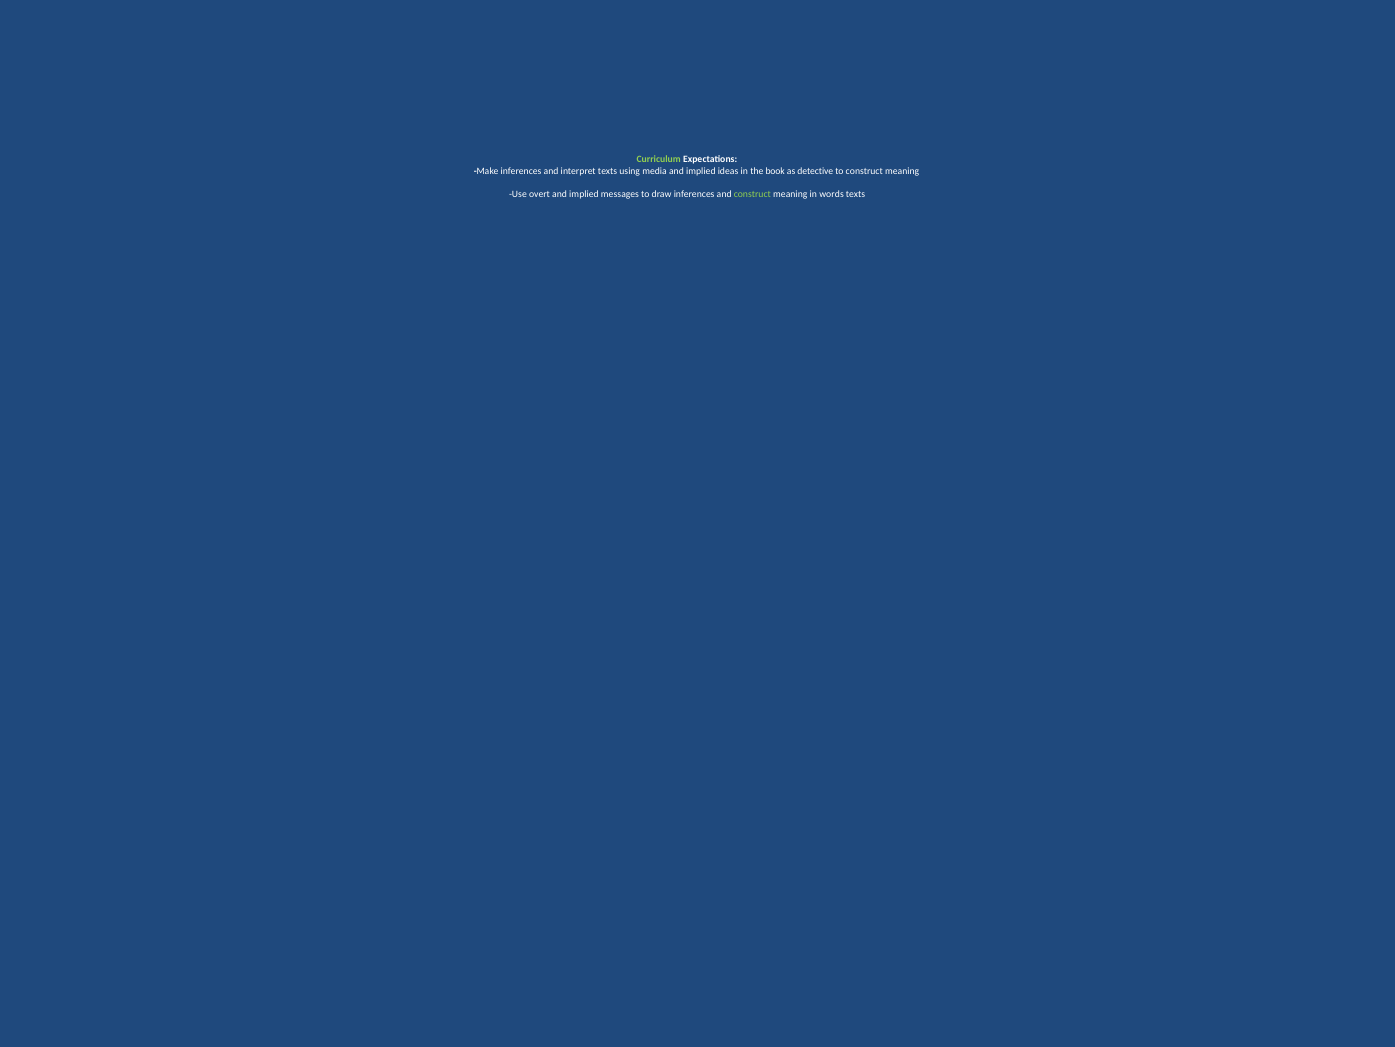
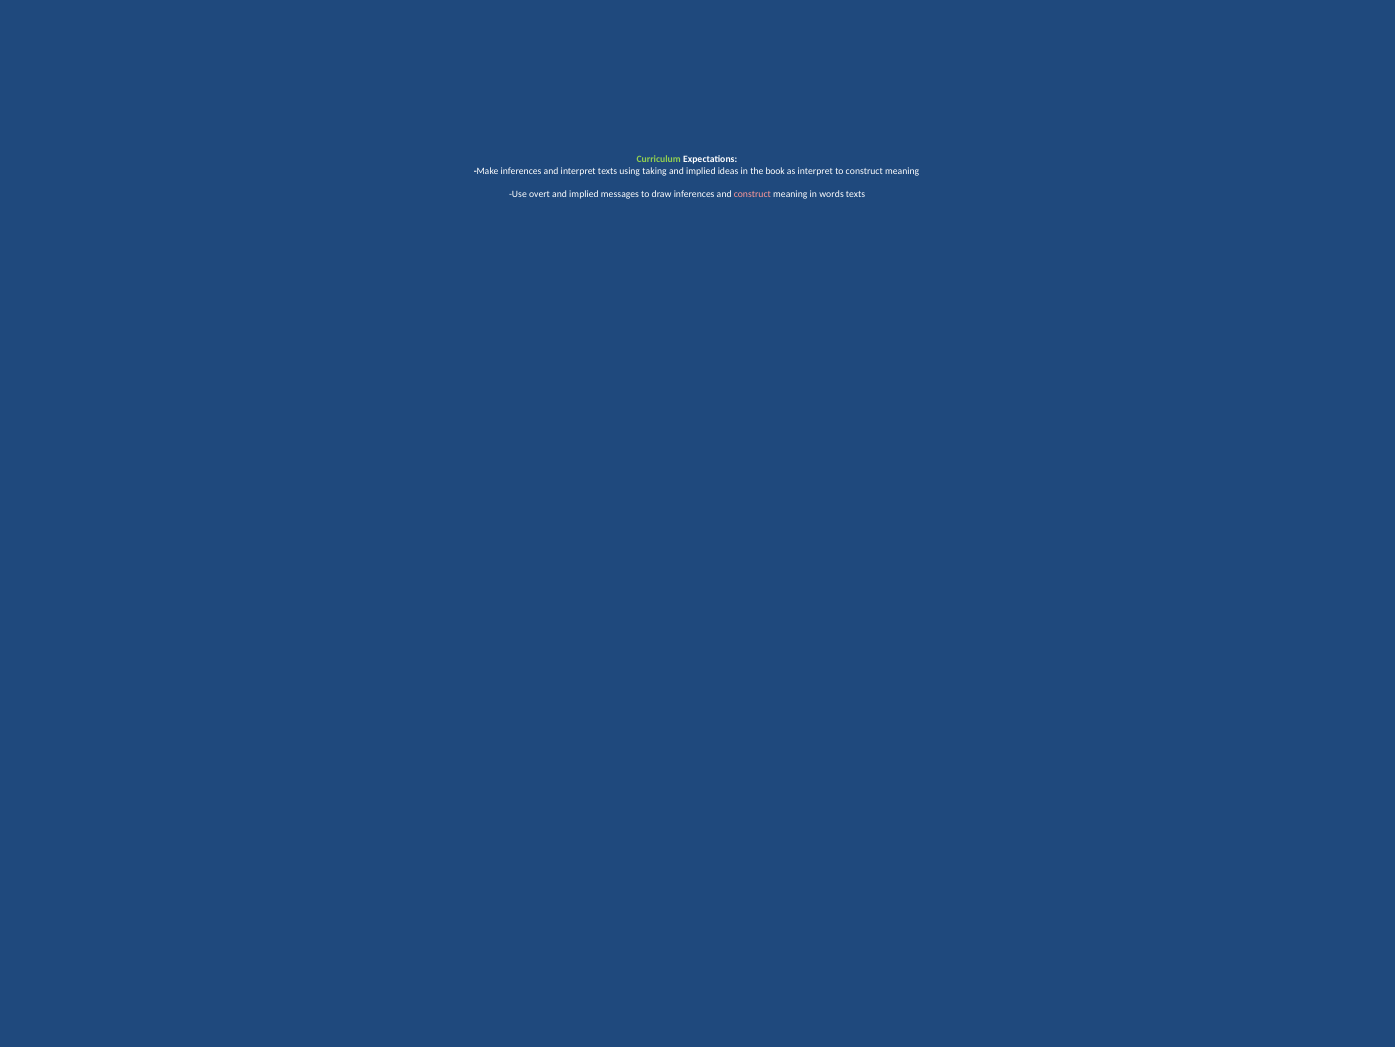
media: media -> taking
as detective: detective -> interpret
construct at (752, 194) colour: light green -> pink
